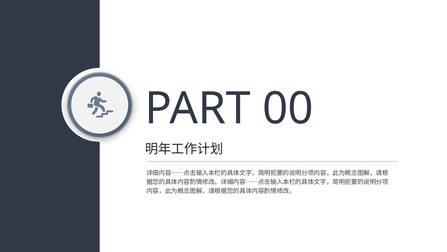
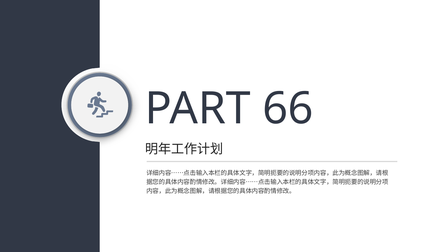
00: 00 -> 66
